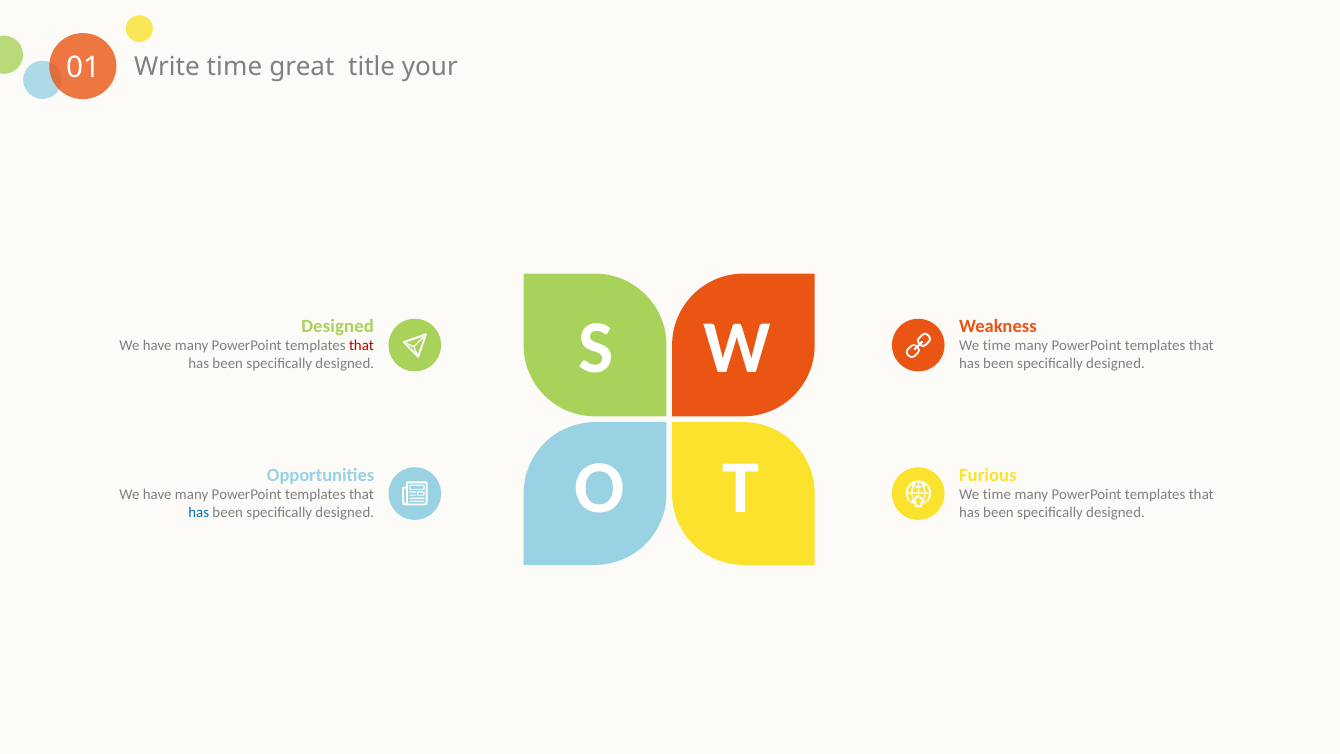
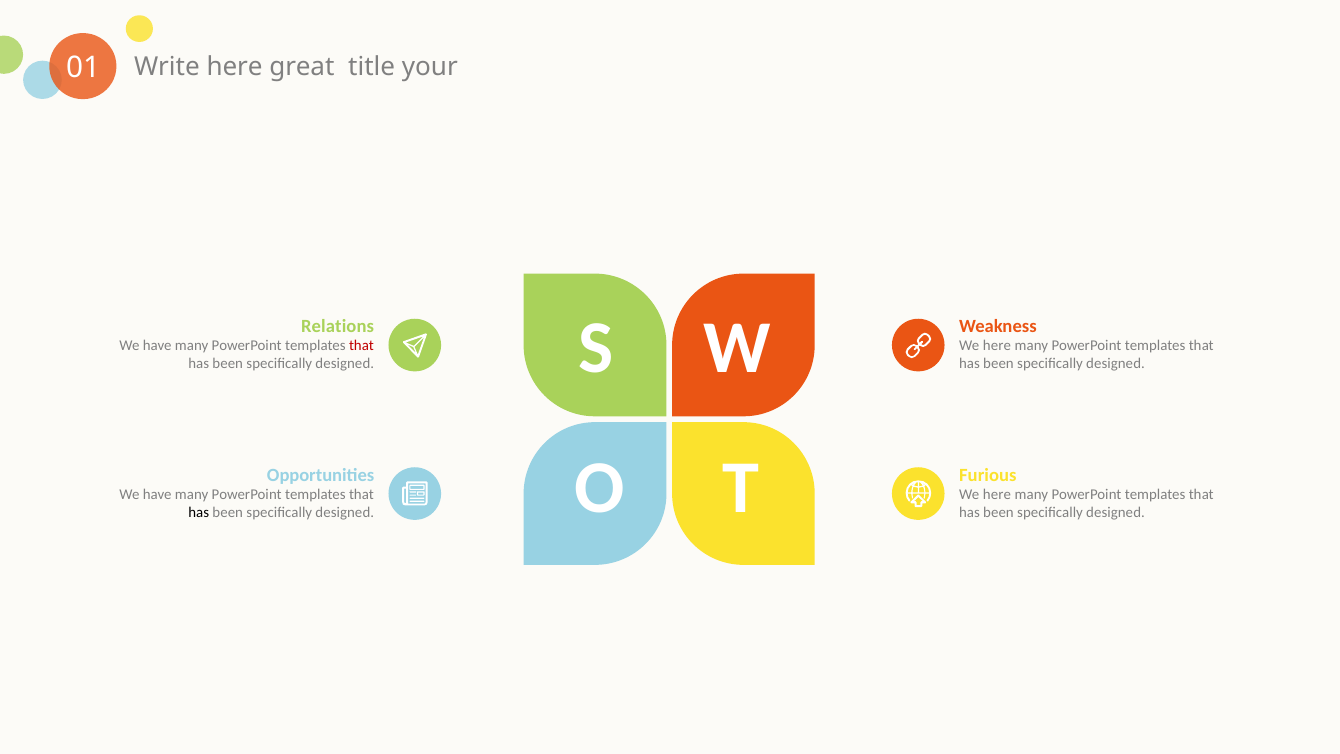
Write time: time -> here
Designed at (338, 326): Designed -> Relations
time at (997, 346): time -> here
time at (997, 495): time -> here
has at (199, 512) colour: blue -> black
